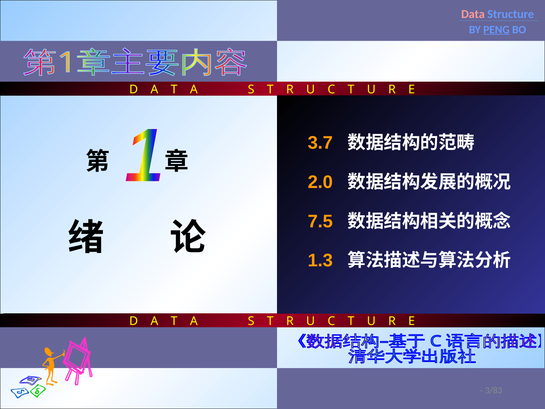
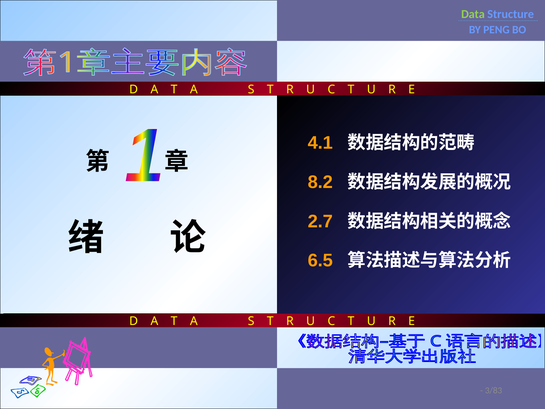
Data colour: pink -> light green
PENG underline: present -> none
3.7: 3.7 -> 4.1
2.0: 2.0 -> 8.2
7.5: 7.5 -> 2.7
1.3: 1.3 -> 6.5
